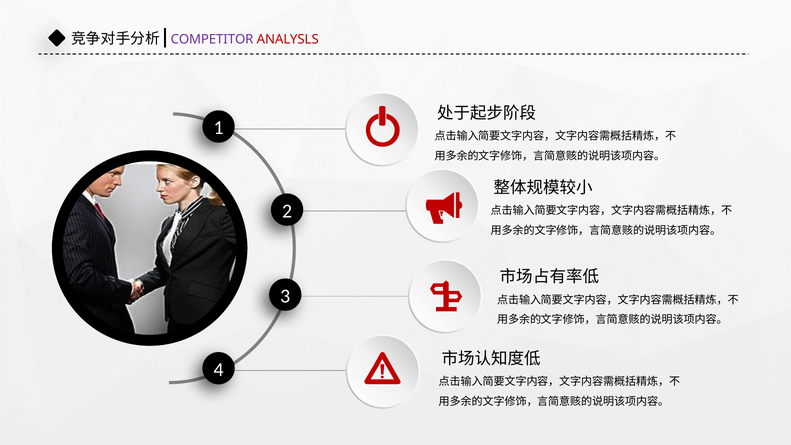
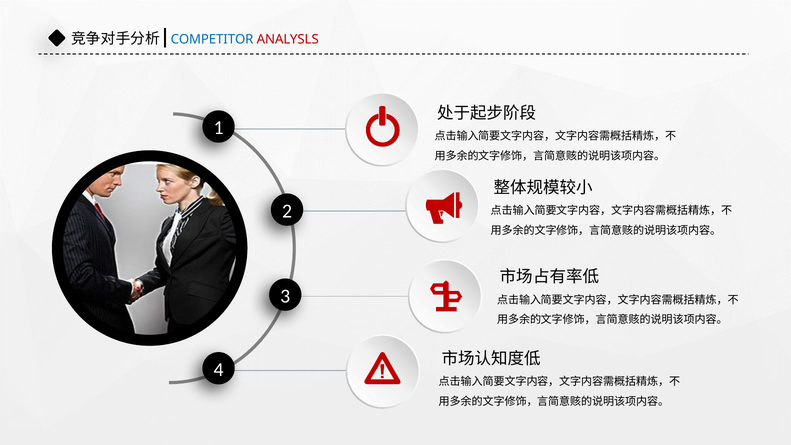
COMPETITOR colour: purple -> blue
